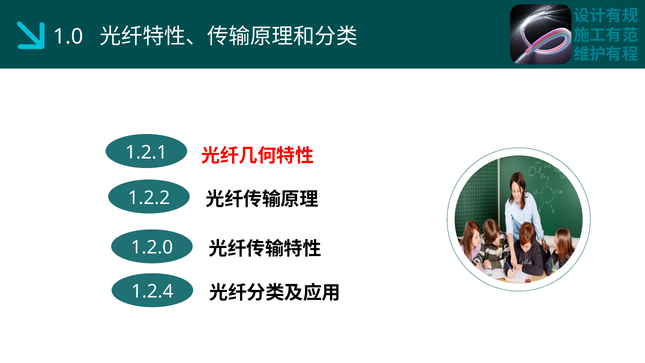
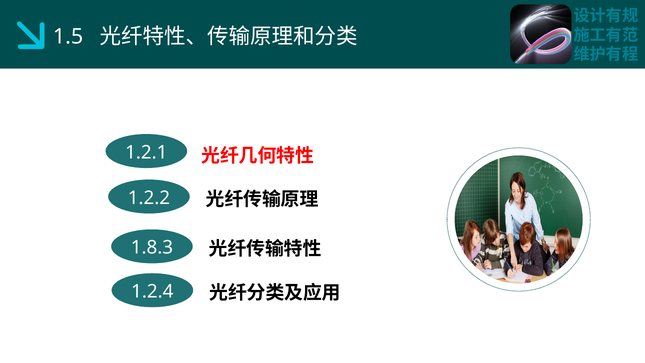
1.0: 1.0 -> 1.5
1.2.0: 1.2.0 -> 1.8.3
